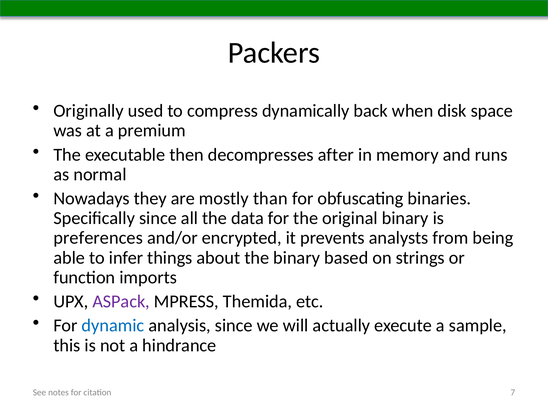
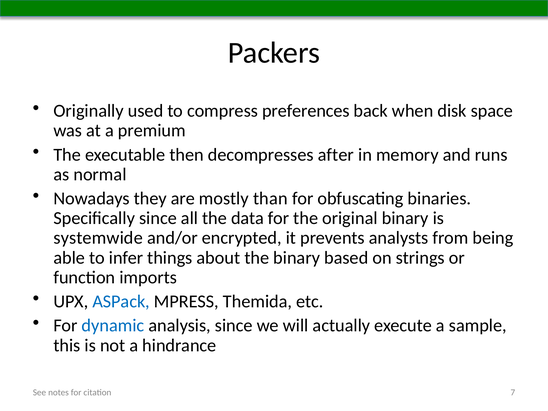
dynamically: dynamically -> preferences
preferences: preferences -> systemwide
ASPack colour: purple -> blue
